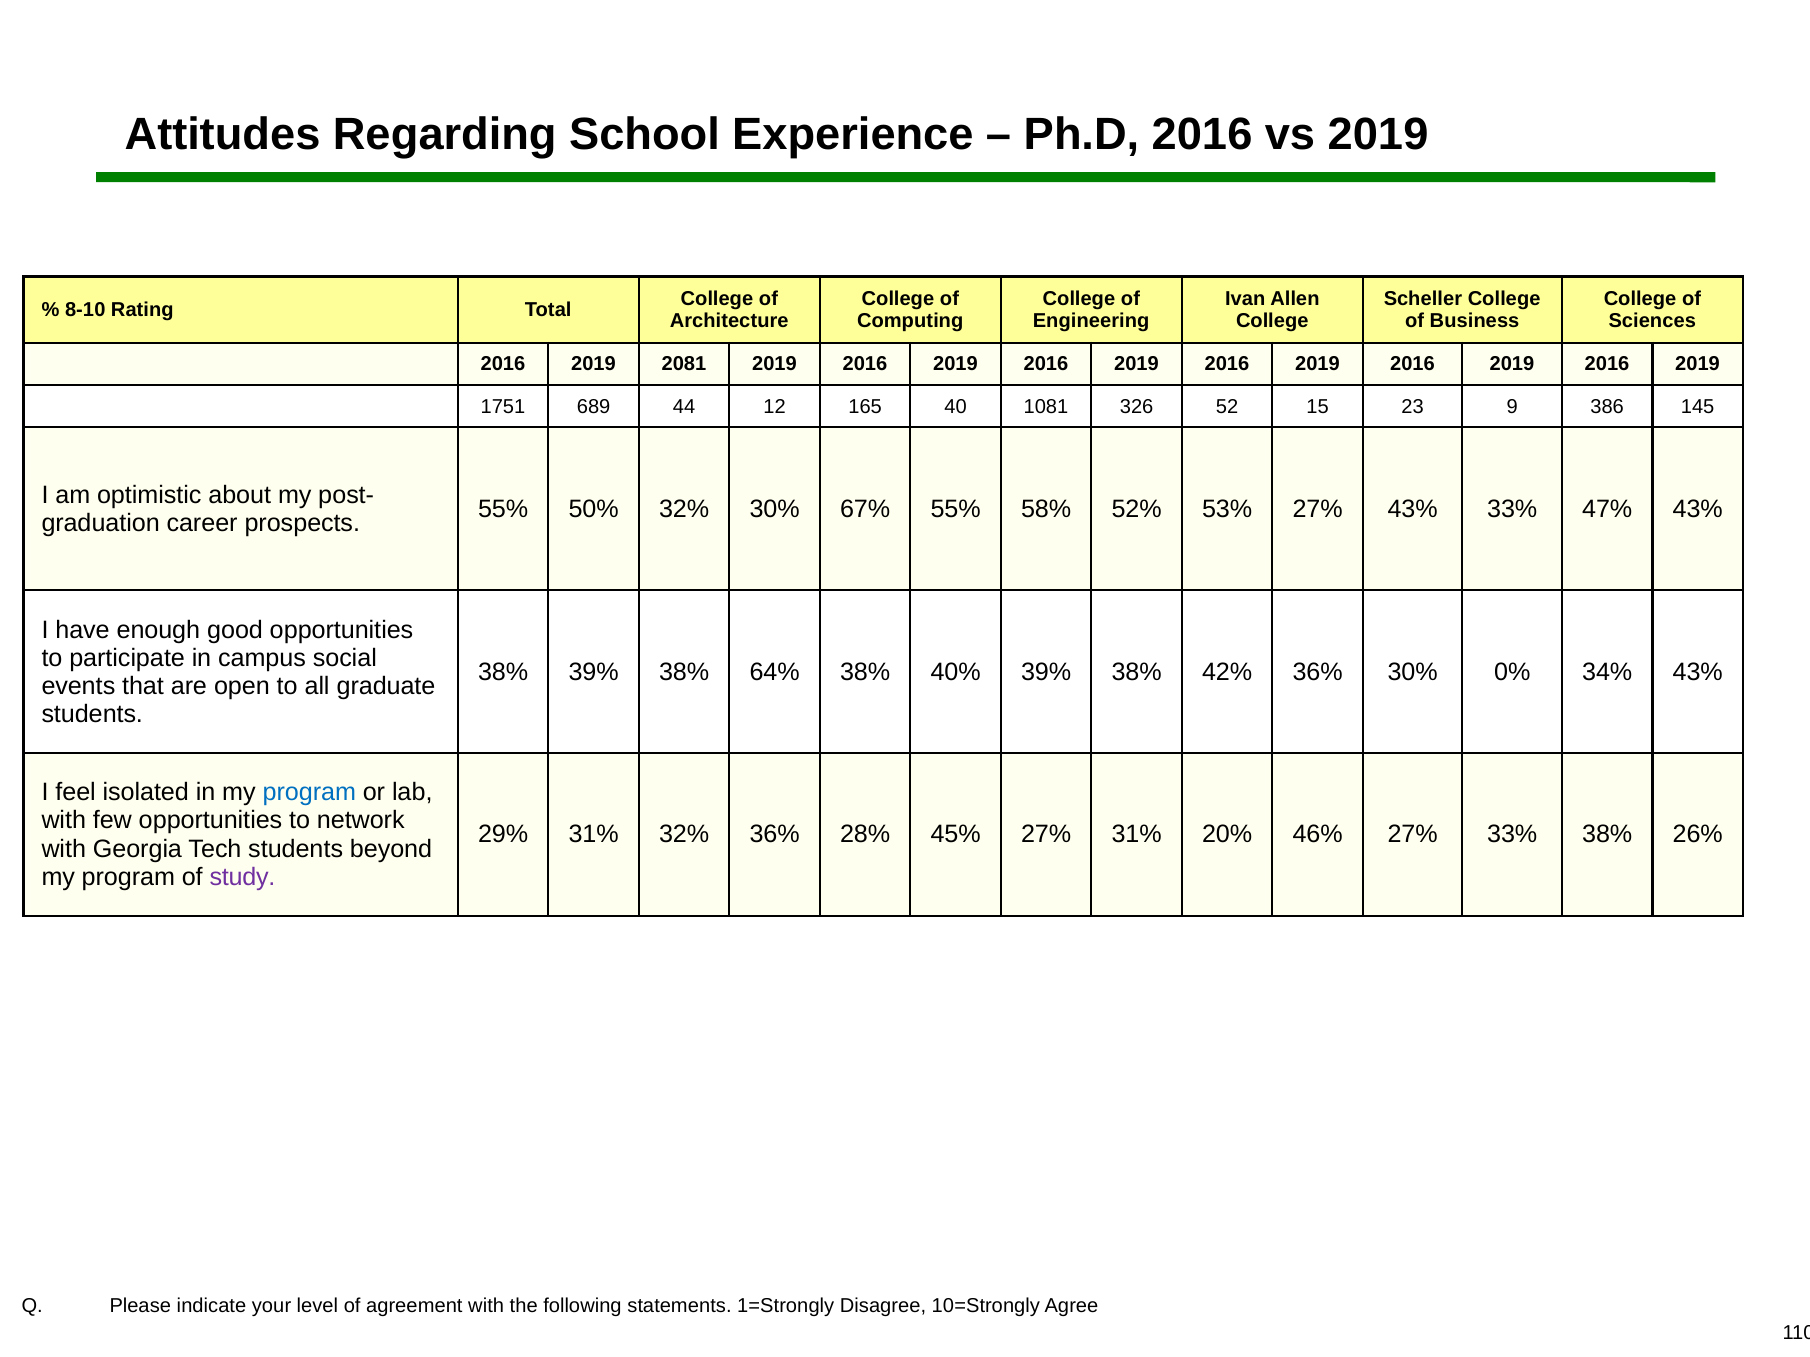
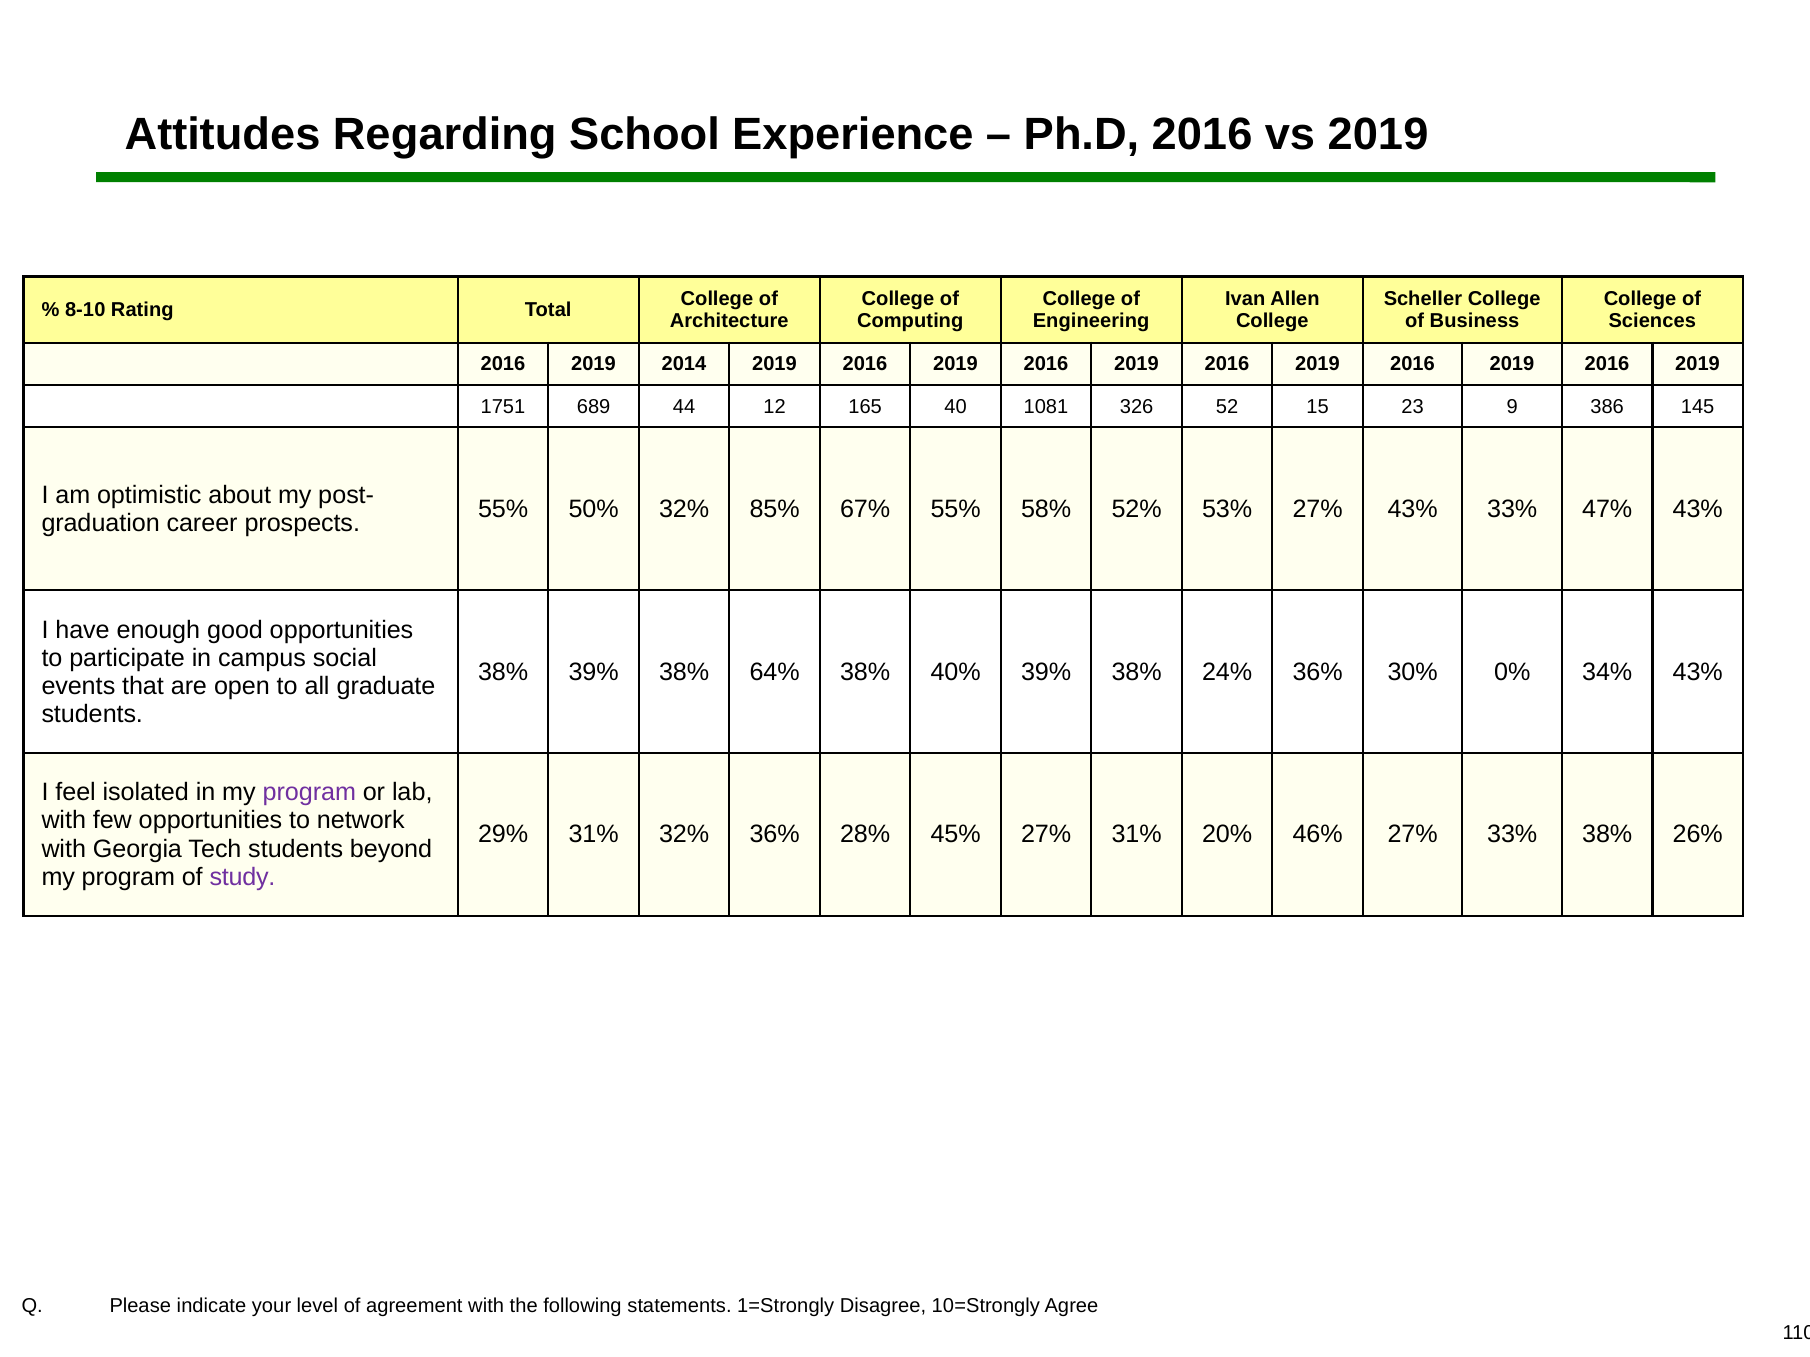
2081: 2081 -> 2014
32% 30%: 30% -> 85%
42%: 42% -> 24%
program at (309, 793) colour: blue -> purple
